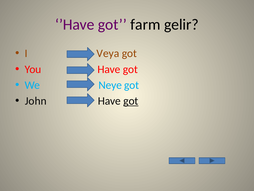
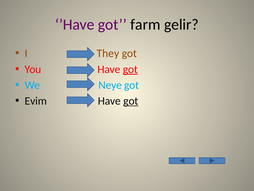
Veya: Veya -> They
got at (130, 69) underline: none -> present
John: John -> Evim
